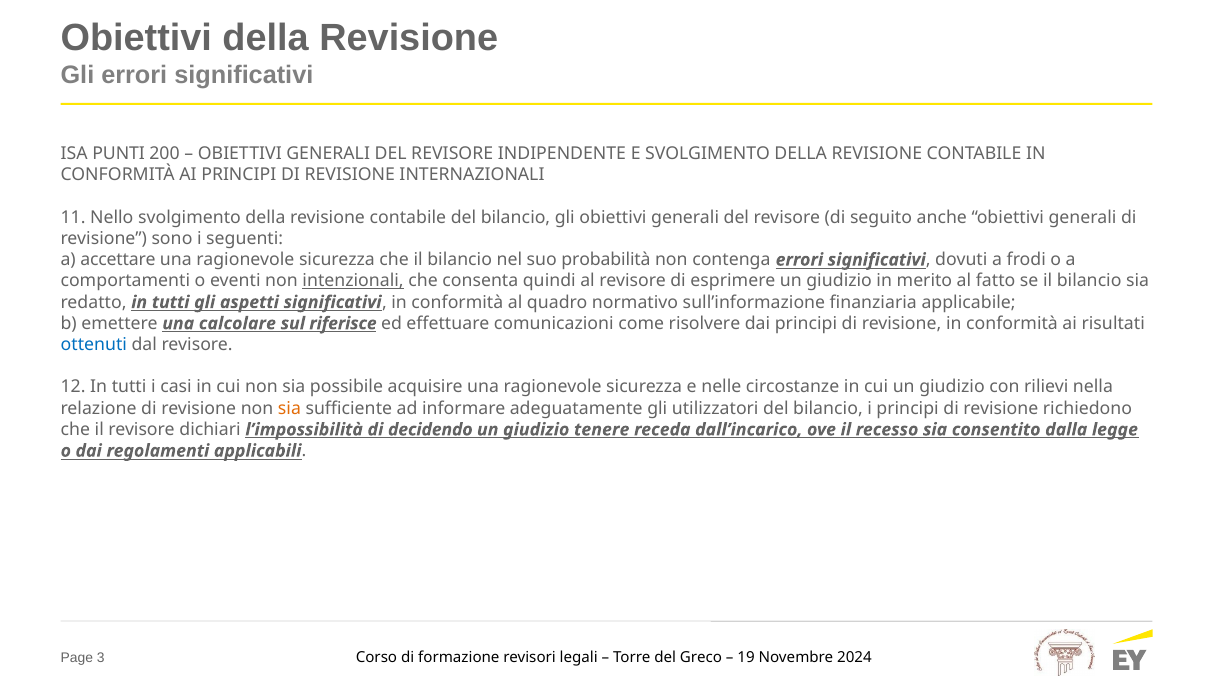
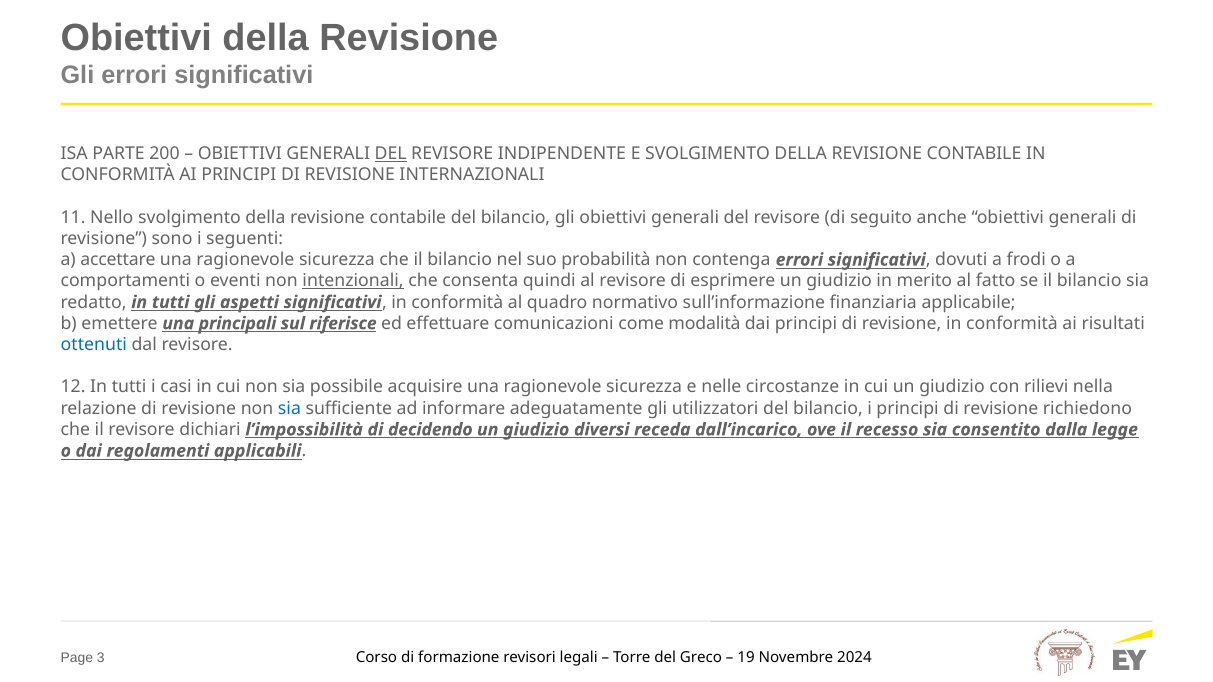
PUNTI: PUNTI -> PARTE
DEL at (391, 154) underline: none -> present
calcolare: calcolare -> principali
risolvere: risolvere -> modalità
sia at (289, 408) colour: orange -> blue
tenere: tenere -> diversi
